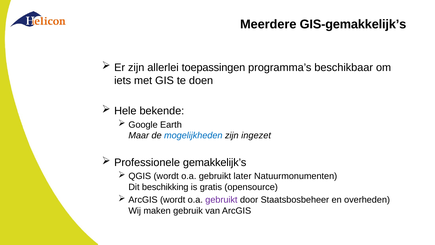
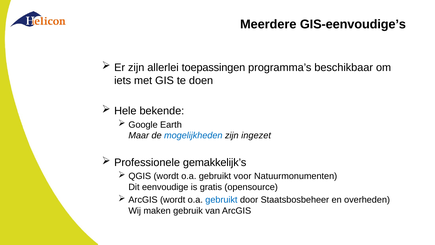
GIS-gemakkelijk’s: GIS-gemakkelijk’s -> GIS-eenvoudige’s
later: later -> voor
beschikking: beschikking -> eenvoudige
gebruikt at (221, 200) colour: purple -> blue
